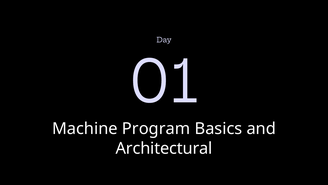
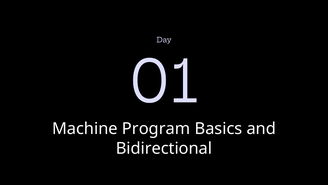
Architectural: Architectural -> Bidirectional
